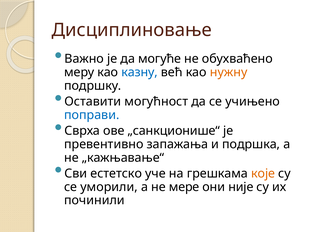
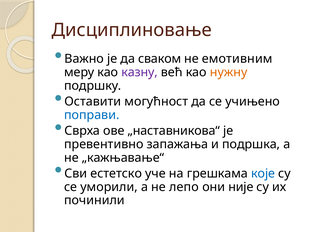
могуће: могуће -> сваком
обухваћено: обухваћено -> емотивним
казну colour: blue -> purple
„санкционише“: „санкционише“ -> „наставникова“
које colour: orange -> blue
мере: мере -> лепо
